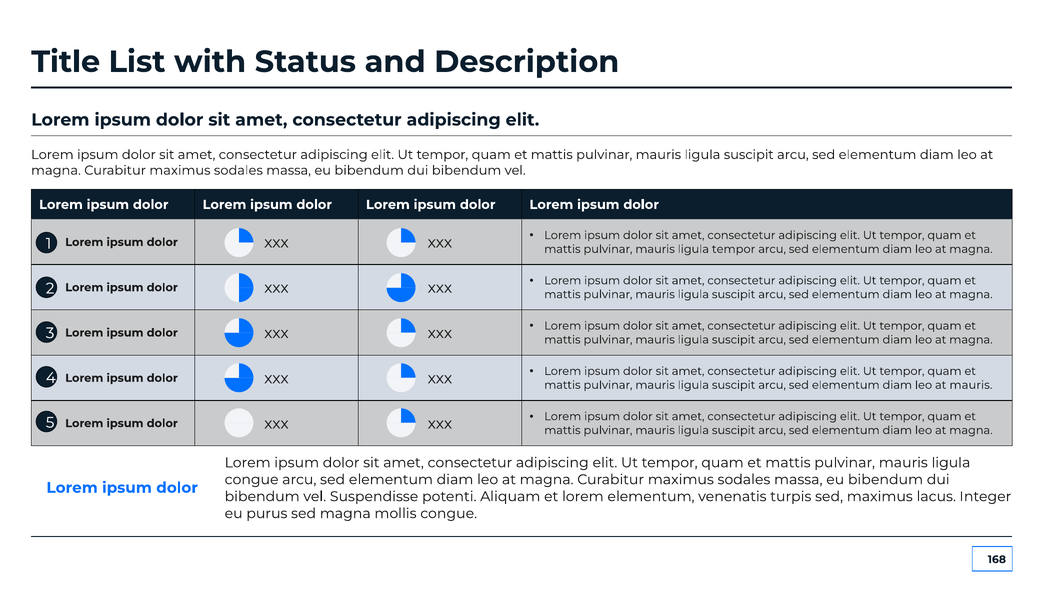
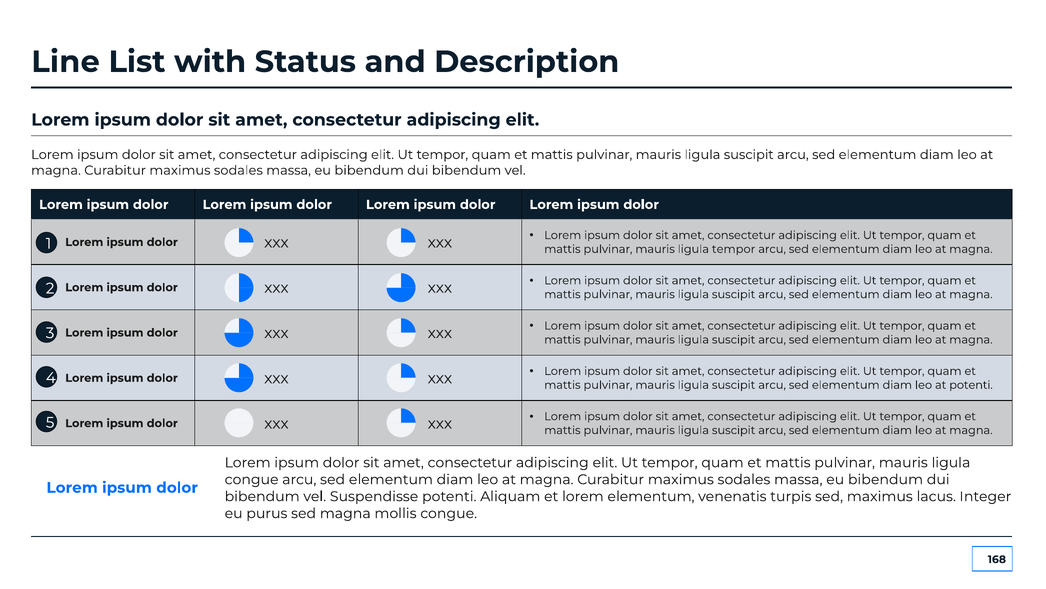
Title: Title -> Line
at mauris: mauris -> potenti
